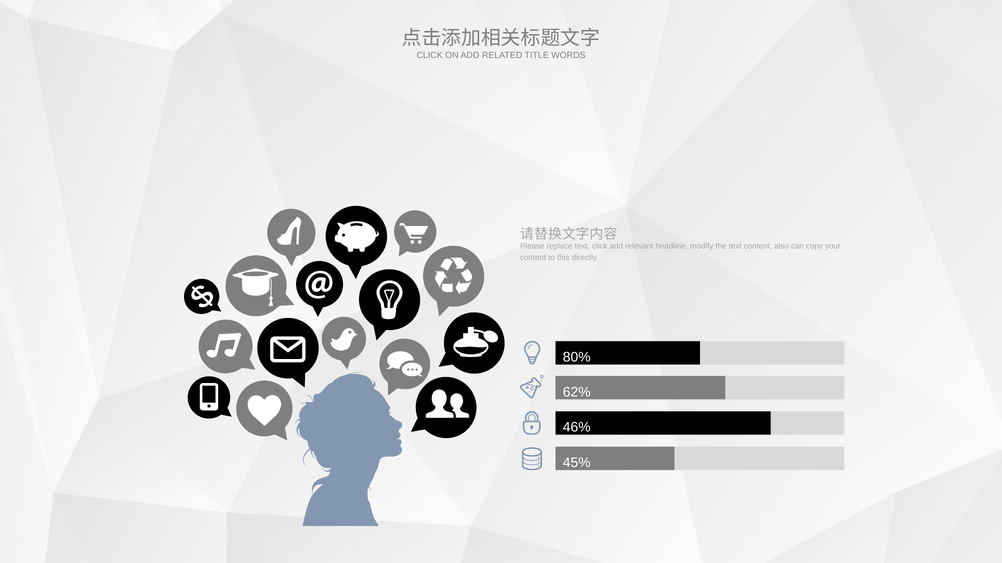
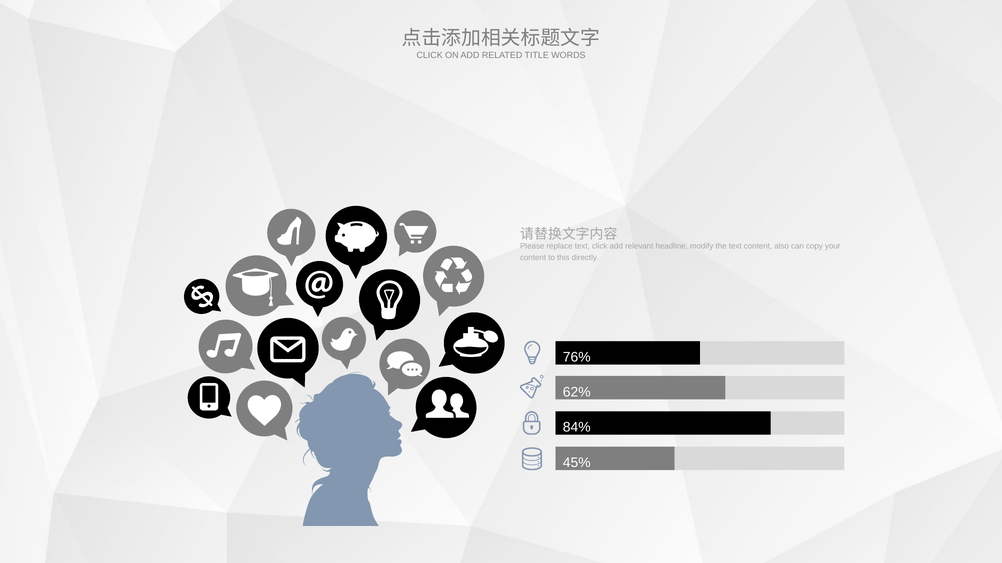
80%: 80% -> 76%
46%: 46% -> 84%
